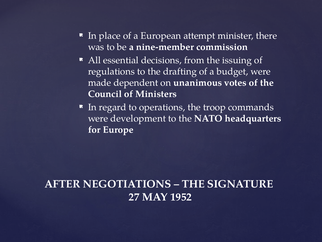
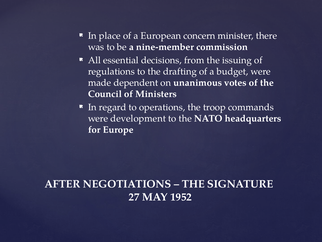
attempt: attempt -> concern
